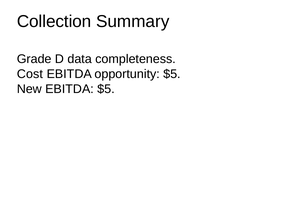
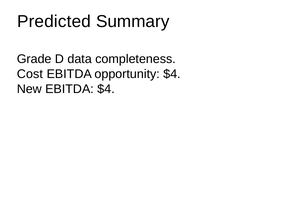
Collection: Collection -> Predicted
opportunity $5: $5 -> $4
EBITDA $5: $5 -> $4
